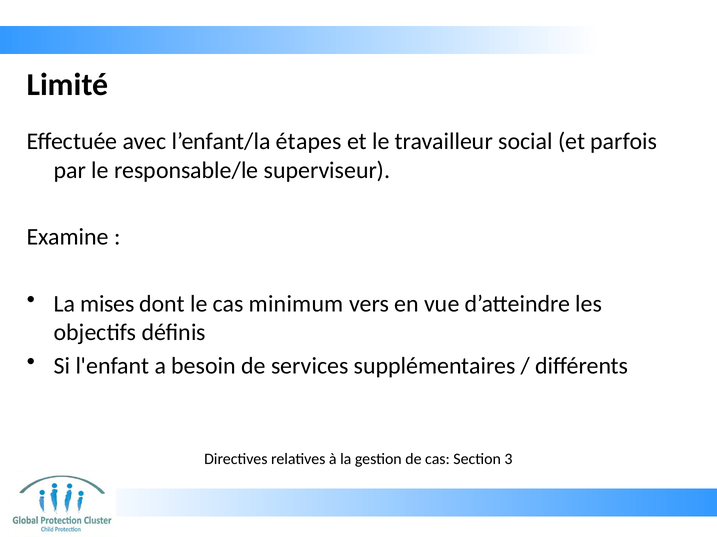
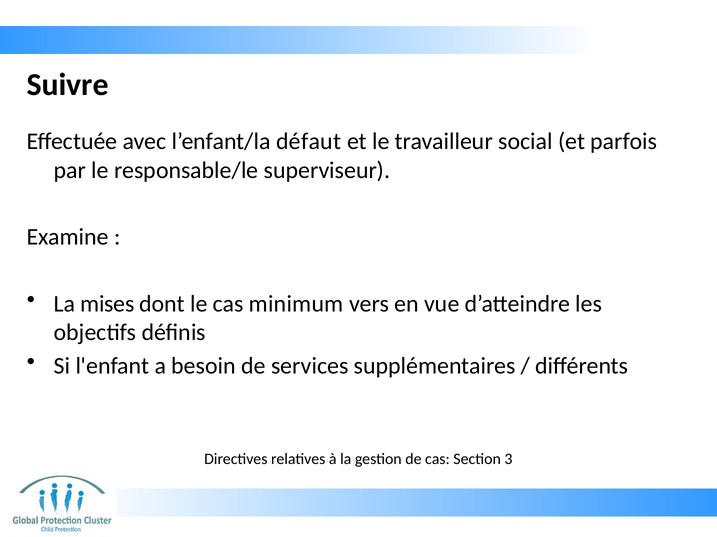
Limité: Limité -> Suivre
étapes: étapes -> défaut
